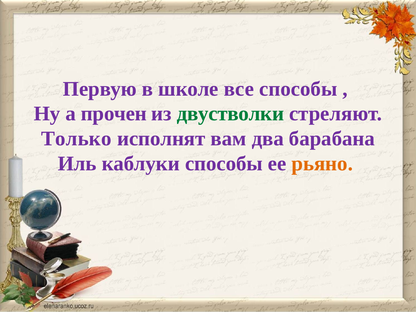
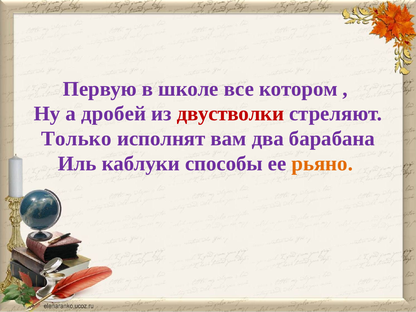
все способы: способы -> котором
прочен: прочен -> дробей
двустволки colour: green -> red
